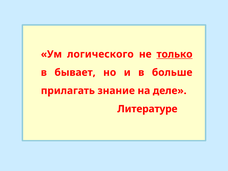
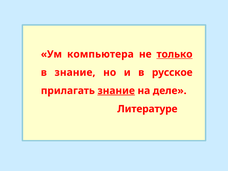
логического: логического -> компьютера
в бывает: бывает -> знание
больше: больше -> русское
знание at (116, 91) underline: none -> present
